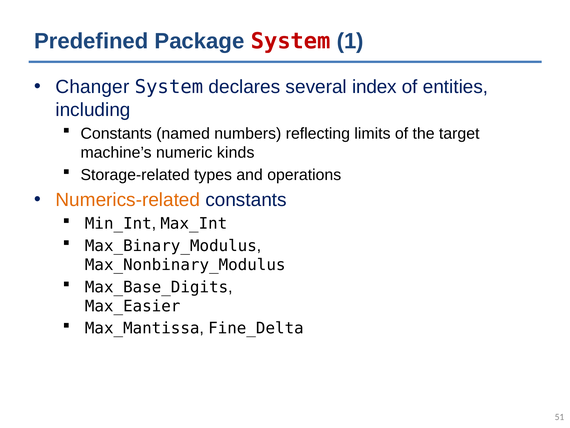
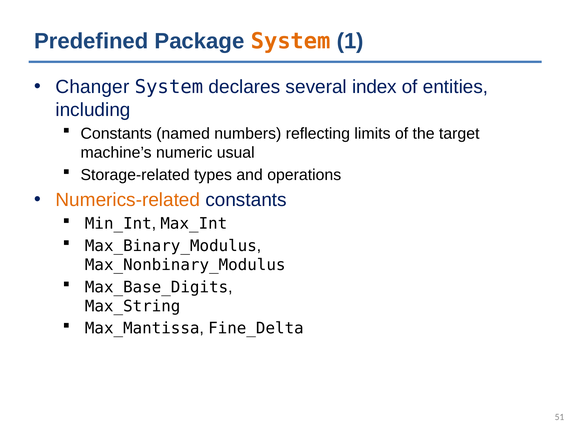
System at (291, 41) colour: red -> orange
kinds: kinds -> usual
Max_Easier: Max_Easier -> Max_String
